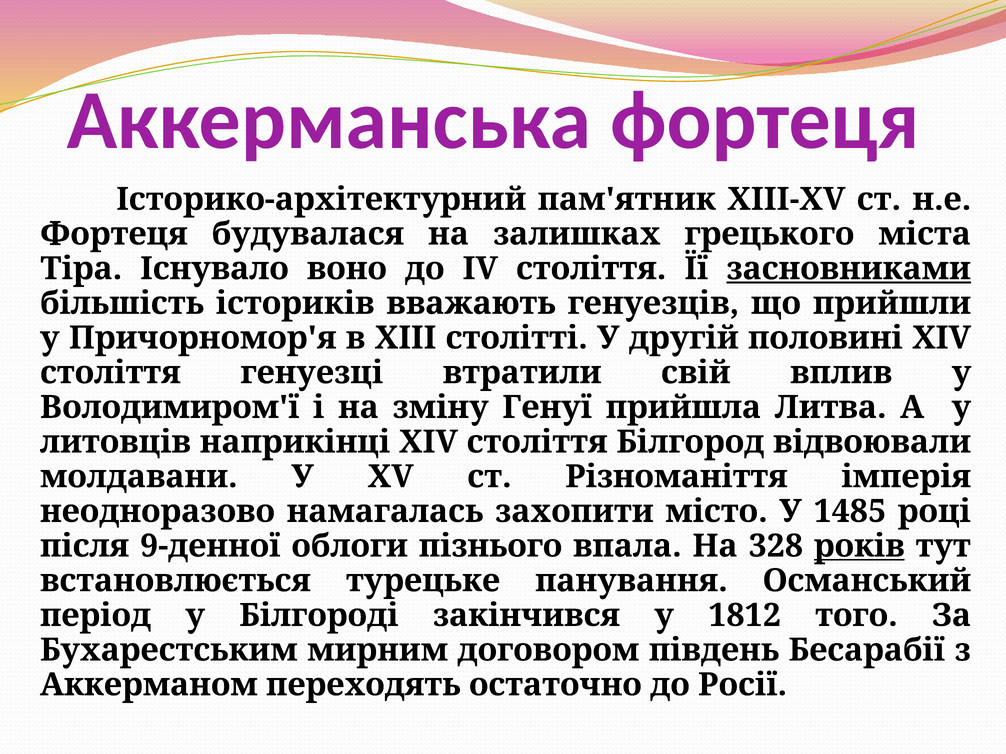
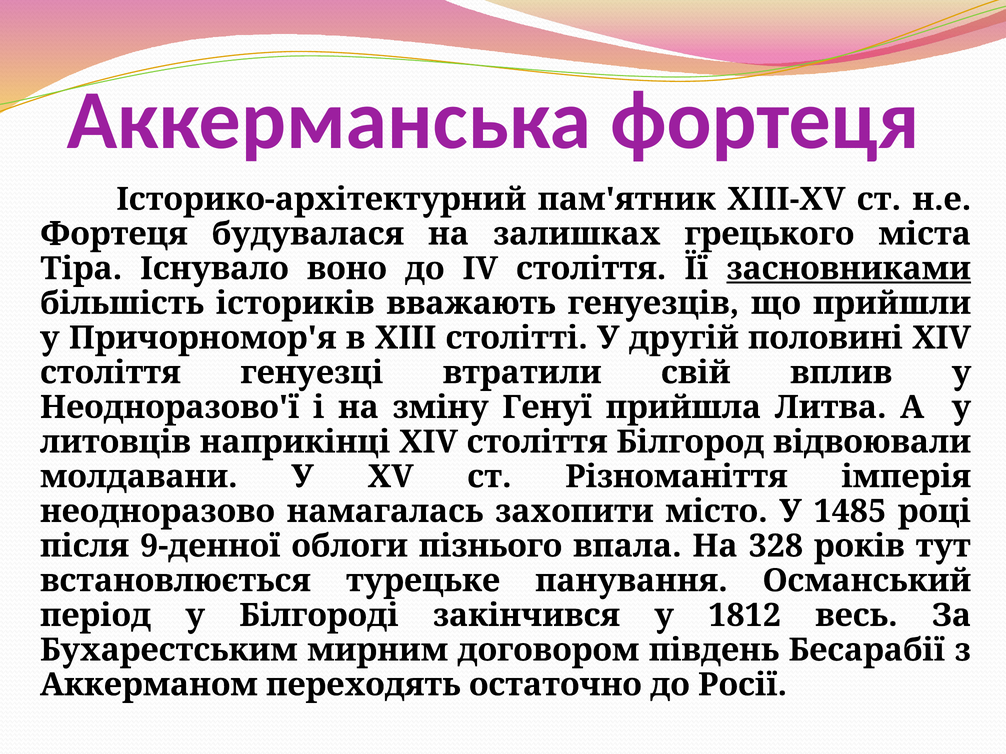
Володимиром'ї: Володимиром'ї -> Неодноразово'ї
років underline: present -> none
того: того -> весь
